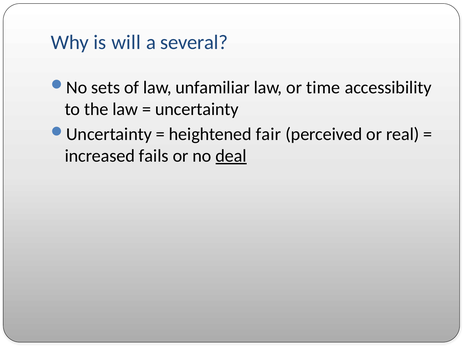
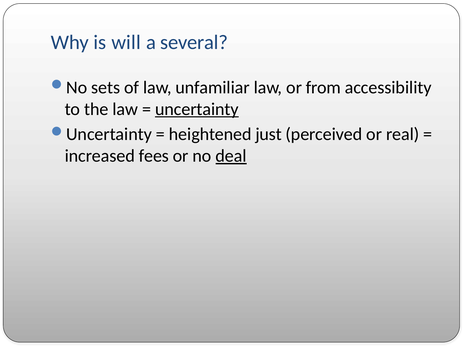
time: time -> from
uncertainty underline: none -> present
fair: fair -> just
fails: fails -> fees
